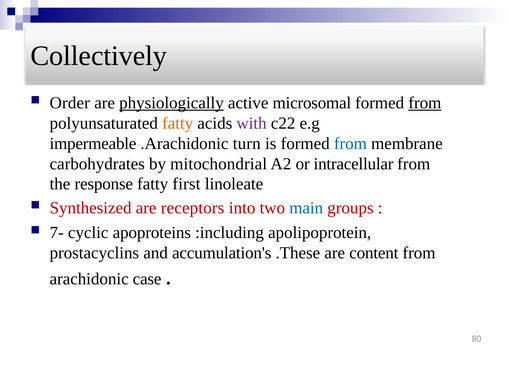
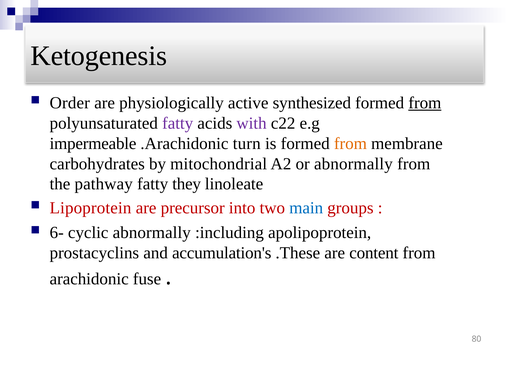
Collectively: Collectively -> Ketogenesis
physiologically underline: present -> none
microsomal: microsomal -> synthesized
fatty at (178, 123) colour: orange -> purple
from at (350, 144) colour: blue -> orange
or intracellular: intracellular -> abnormally
response: response -> pathway
first: first -> they
Synthesized: Synthesized -> Lipoprotein
receptors: receptors -> precursor
7-: 7- -> 6-
cyclic apoproteins: apoproteins -> abnormally
case: case -> fuse
